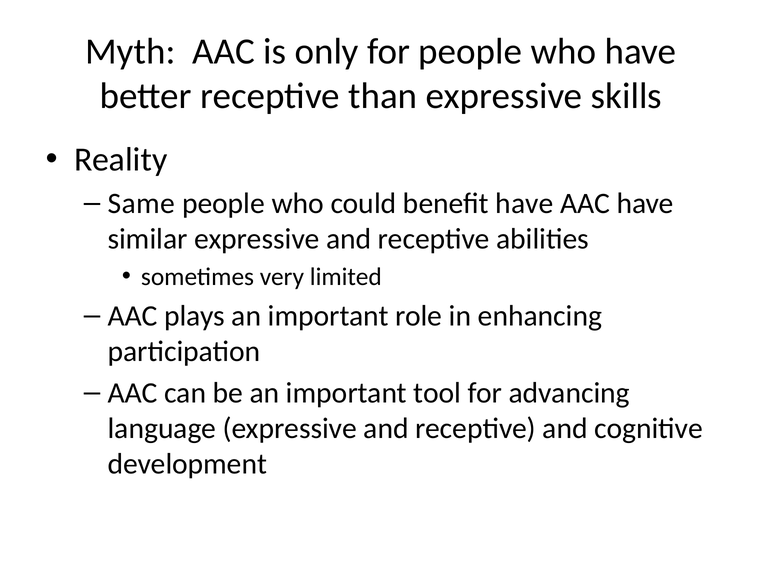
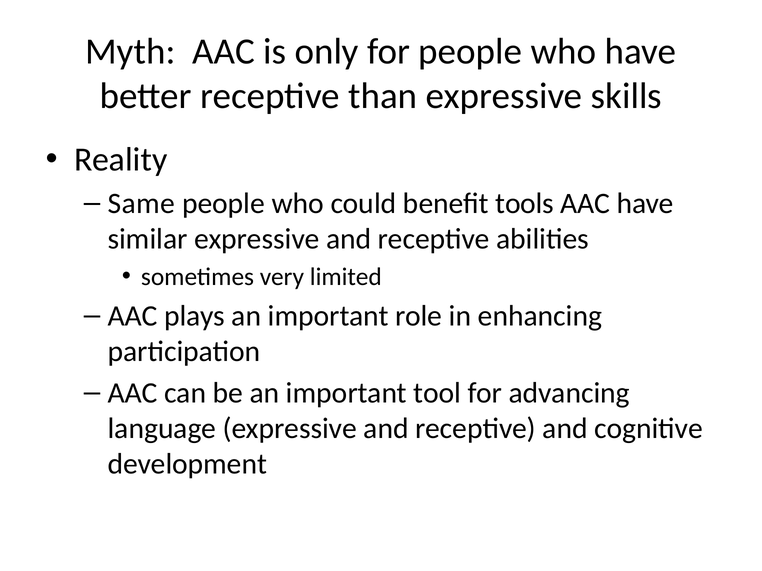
benefit have: have -> tools
